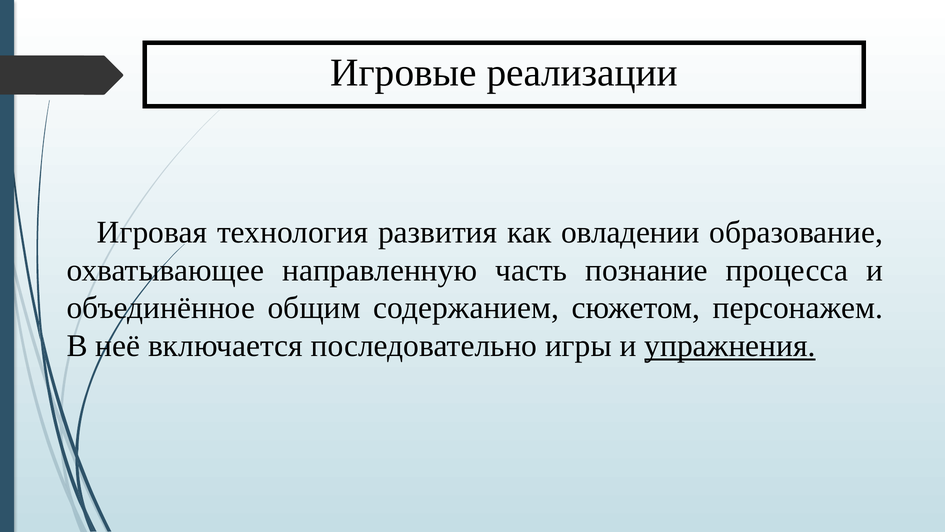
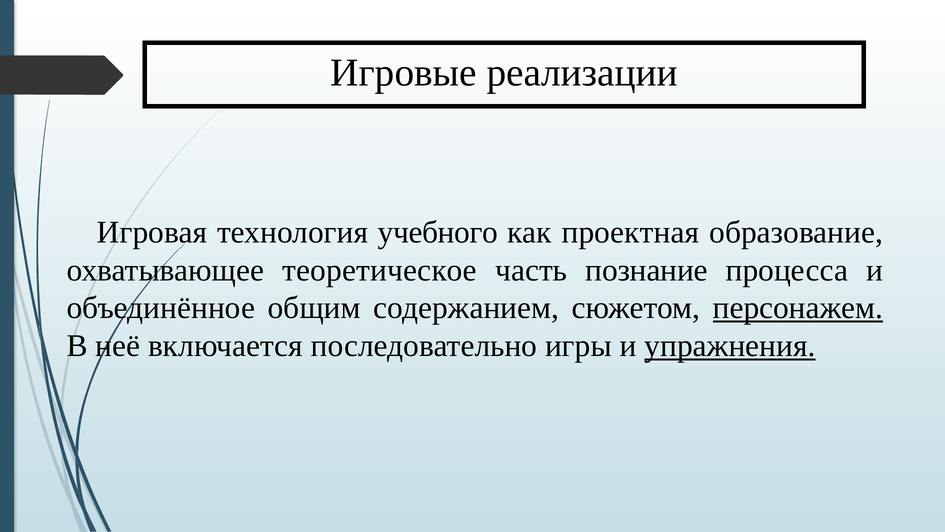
развития: развития -> учебного
овладении: овладении -> проектная
направленную: направленную -> теоретическое
персонажем underline: none -> present
